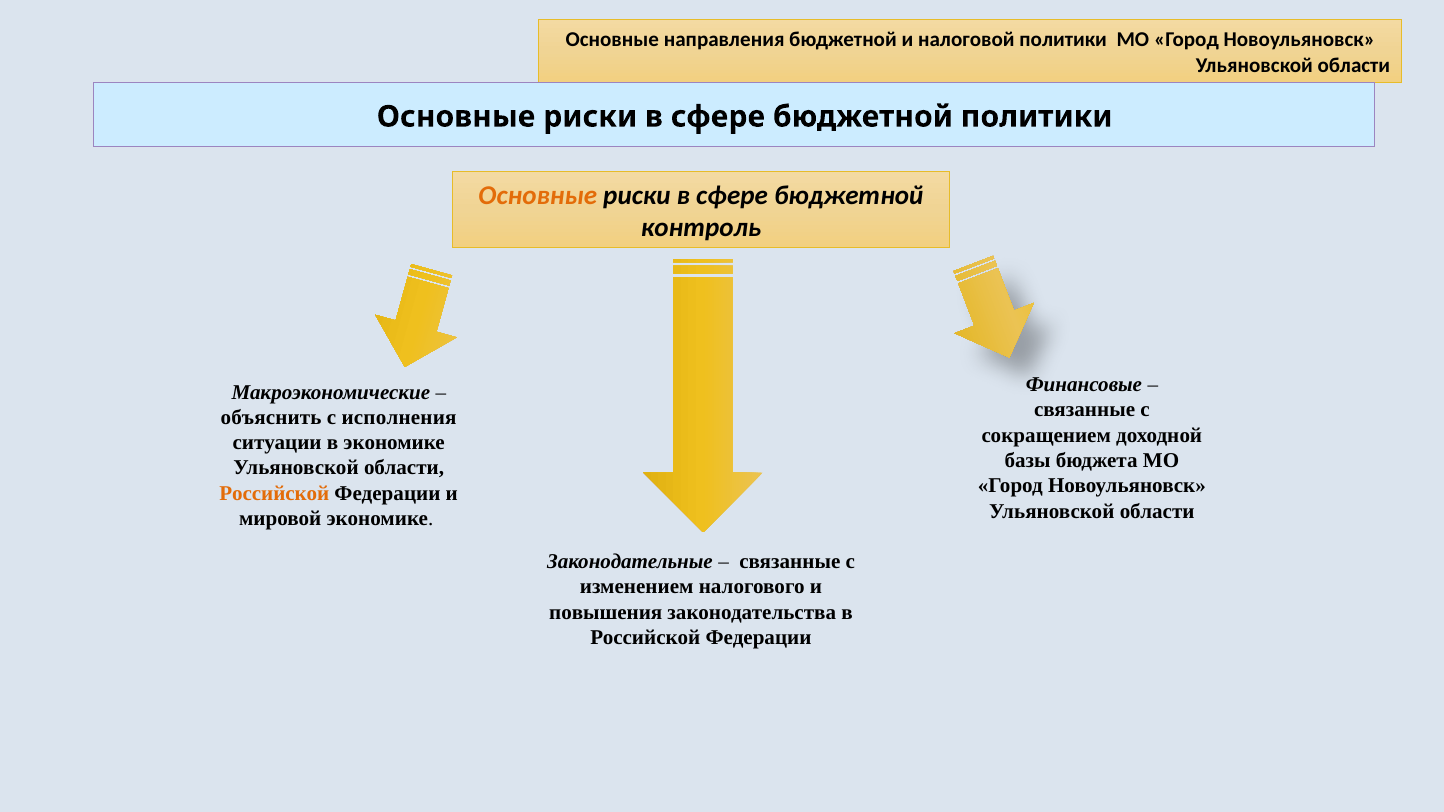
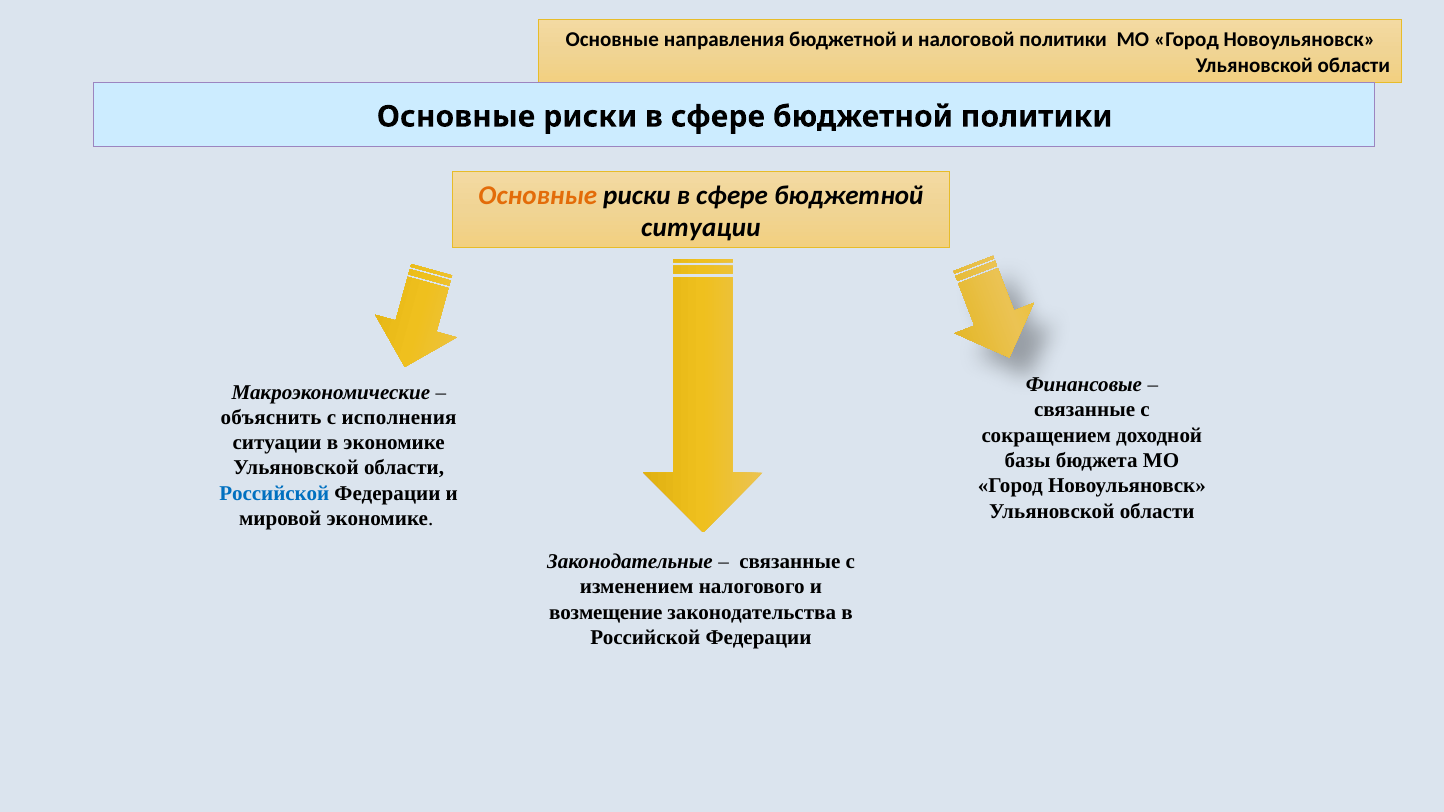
контроль at (701, 228): контроль -> ситуации
Российской at (274, 493) colour: orange -> blue
повышения: повышения -> возмещение
